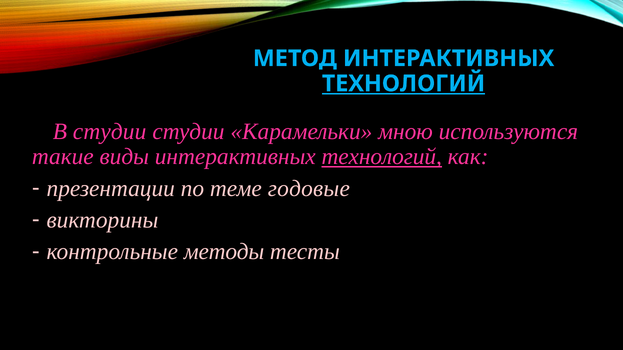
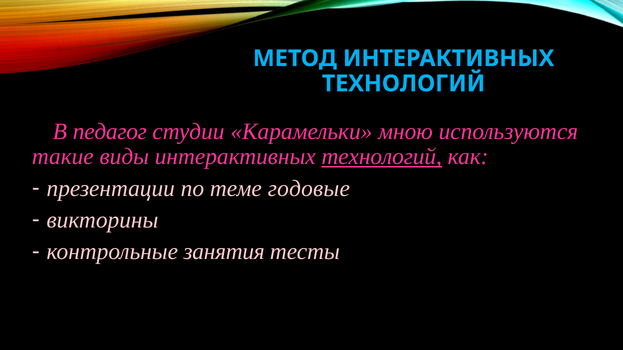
ТЕХНОЛОГИЙ at (404, 84) underline: present -> none
В студии: студии -> педагог
методы: методы -> занятия
